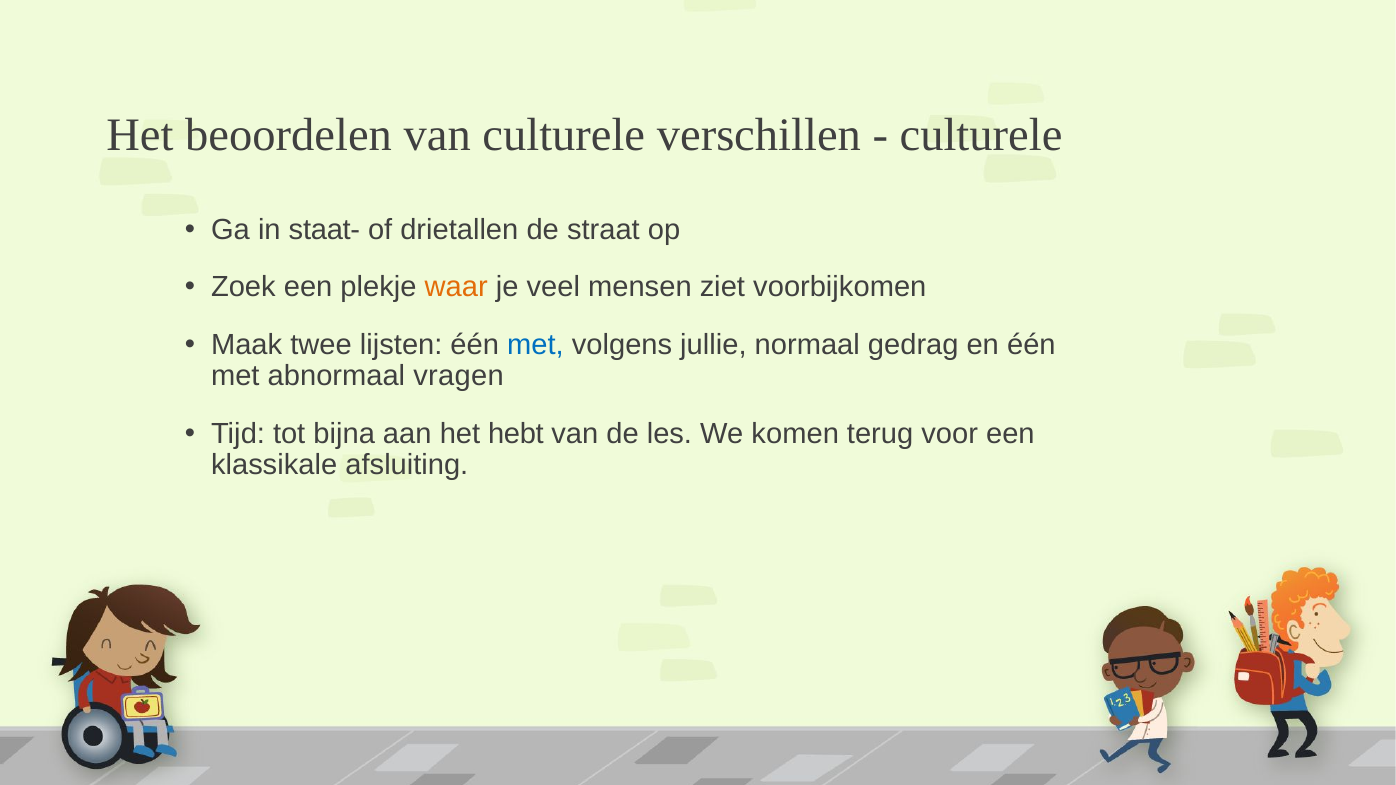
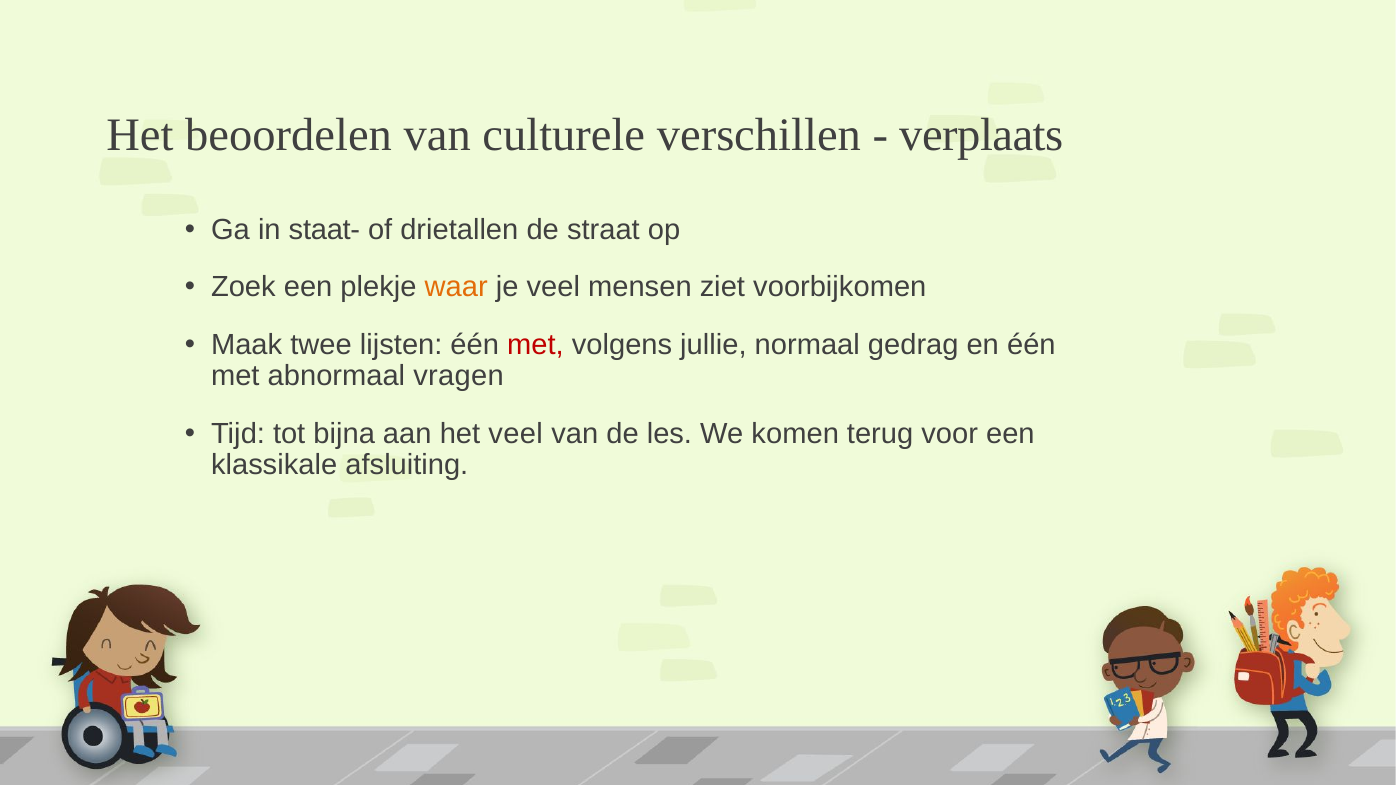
culturele at (981, 135): culturele -> verplaats
met at (535, 345) colour: blue -> red
het hebt: hebt -> veel
